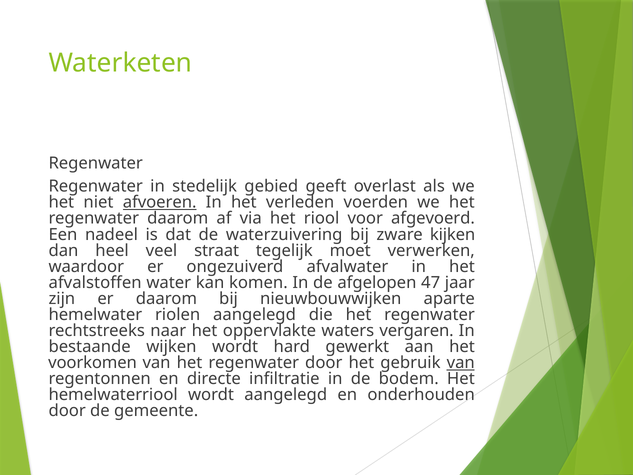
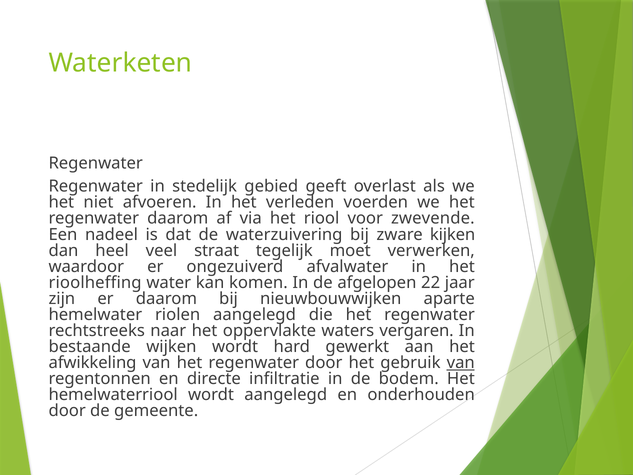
afvoeren underline: present -> none
afgevoerd: afgevoerd -> zwevende
afvalstoffen: afvalstoffen -> rioolheffing
47: 47 -> 22
voorkomen: voorkomen -> afwikkeling
